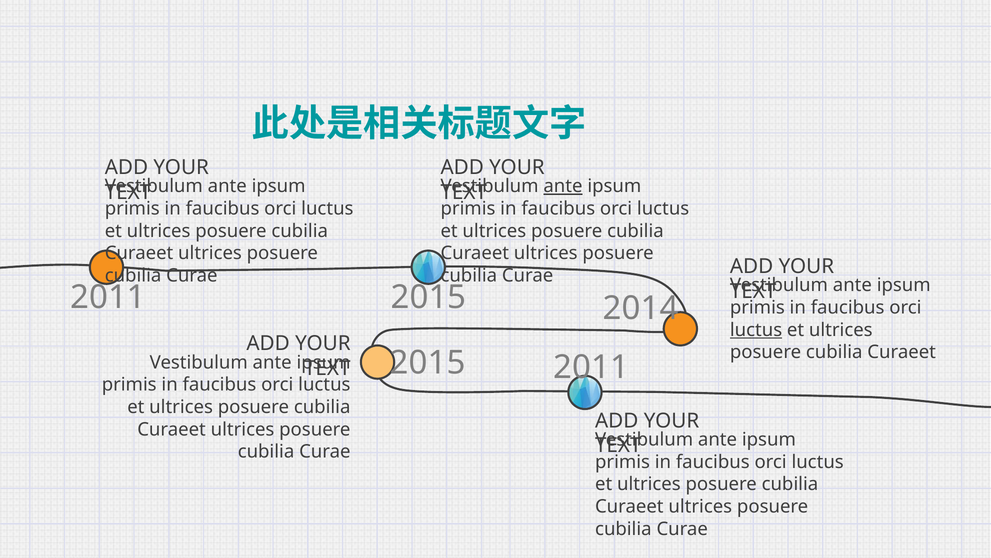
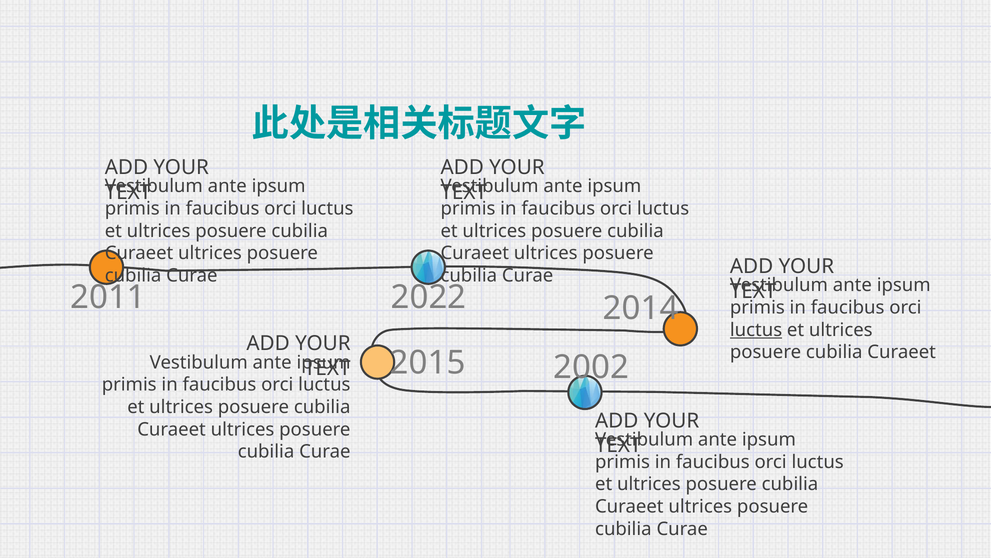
ante at (563, 186) underline: present -> none
2011 2015: 2015 -> 2022
2015 2011: 2011 -> 2002
